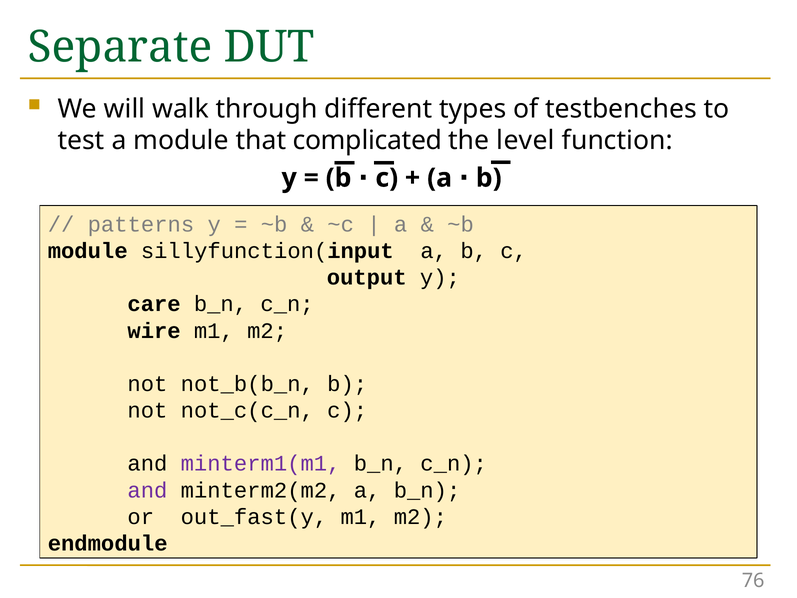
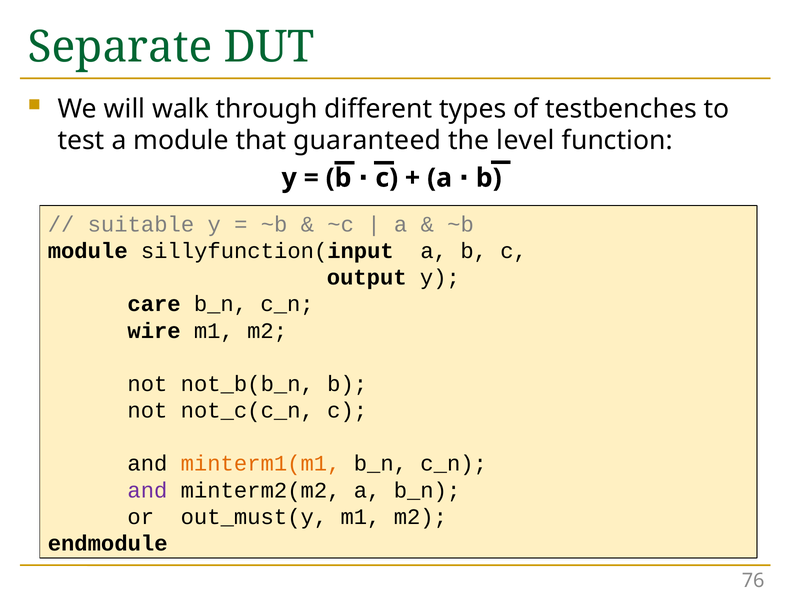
complicated: complicated -> guaranteed
patterns: patterns -> suitable
minterm1(m1 colour: purple -> orange
out_fast(y: out_fast(y -> out_must(y
